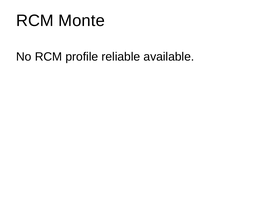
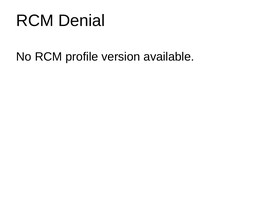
Monte: Monte -> Denial
reliable: reliable -> version
